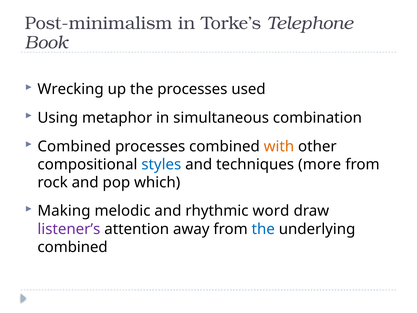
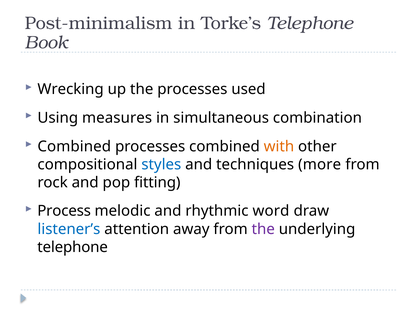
metaphor: metaphor -> measures
which: which -> fitting
Making: Making -> Process
listener’s colour: purple -> blue
the at (263, 229) colour: blue -> purple
combined at (73, 247): combined -> telephone
